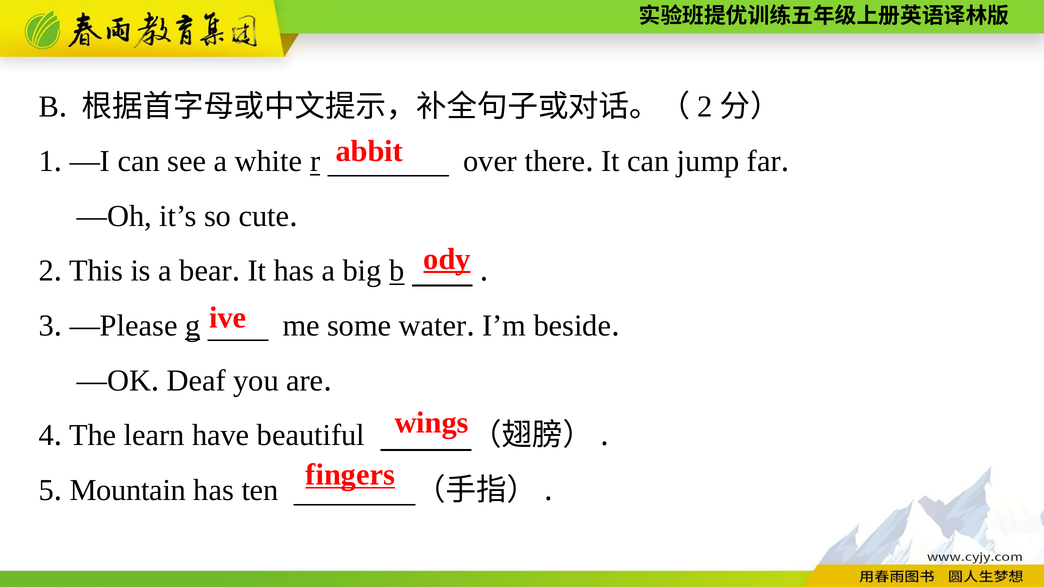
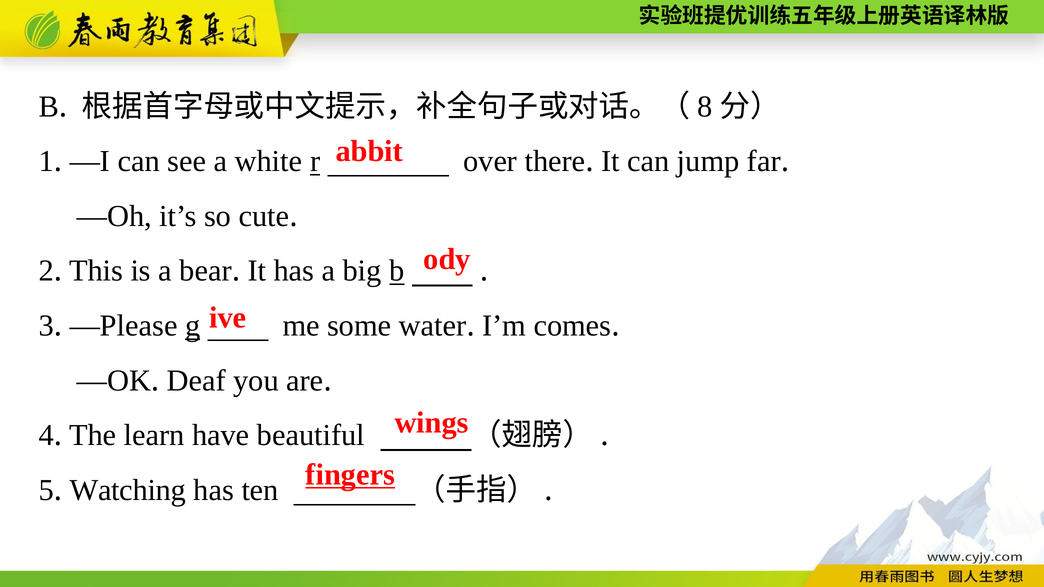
2 at (705, 107): 2 -> 8
ody underline: present -> none
beside: beside -> comes
Mountain: Mountain -> Watching
